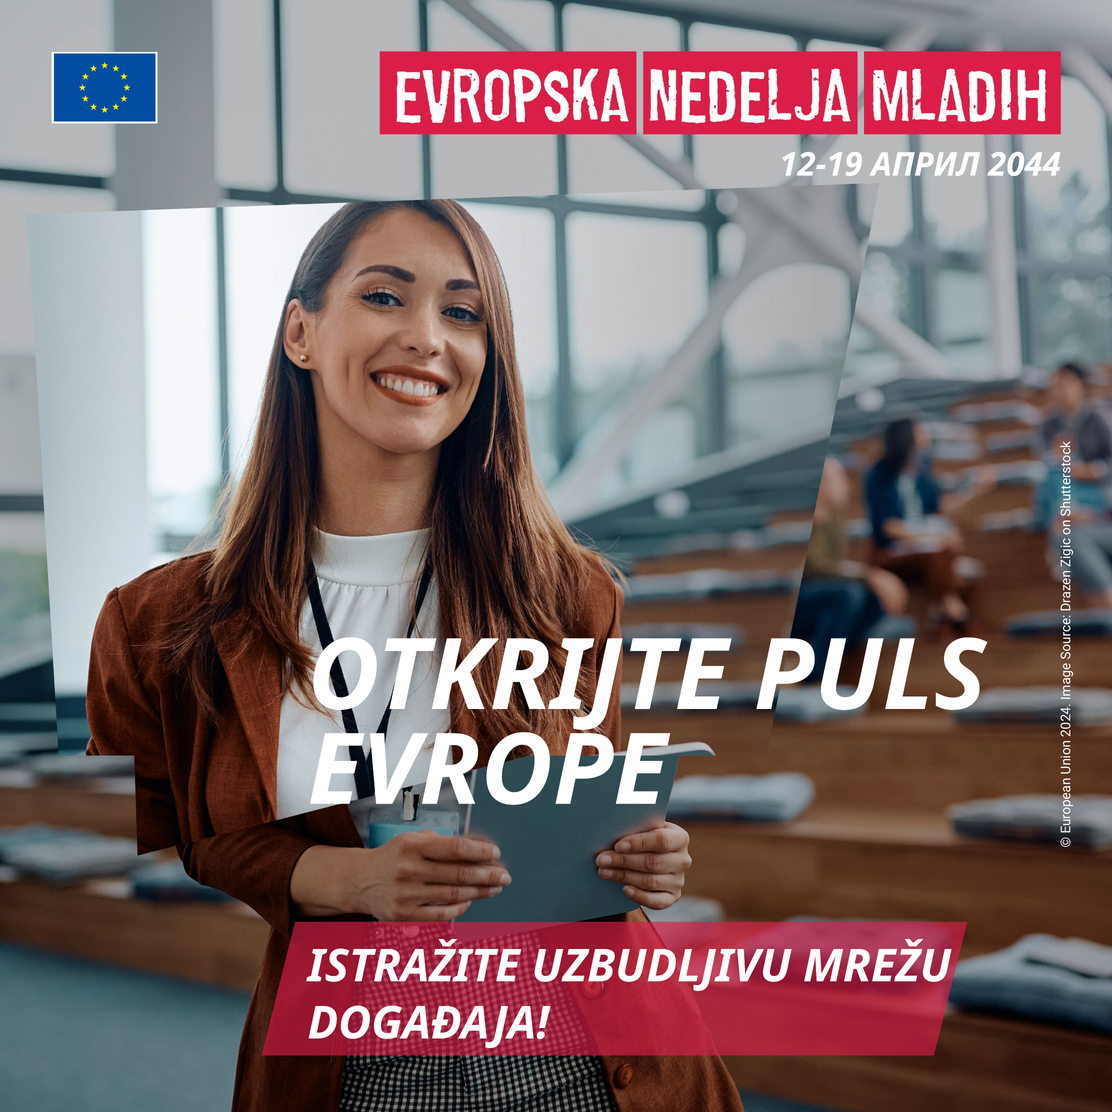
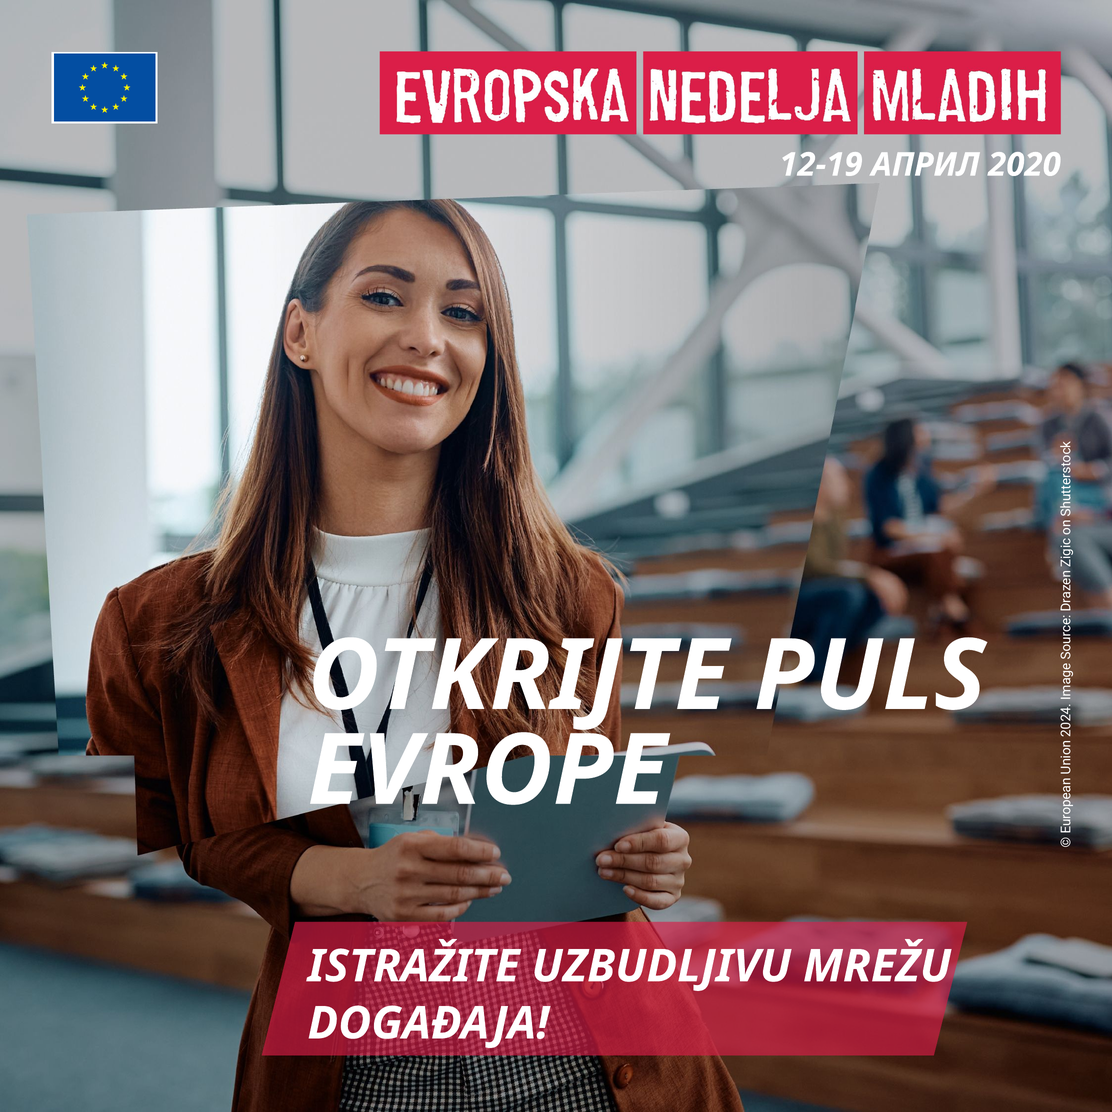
2044: 2044 -> 2020
